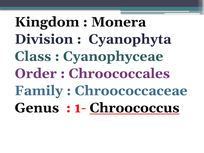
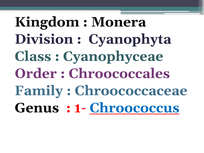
Chroococcus colour: black -> blue
